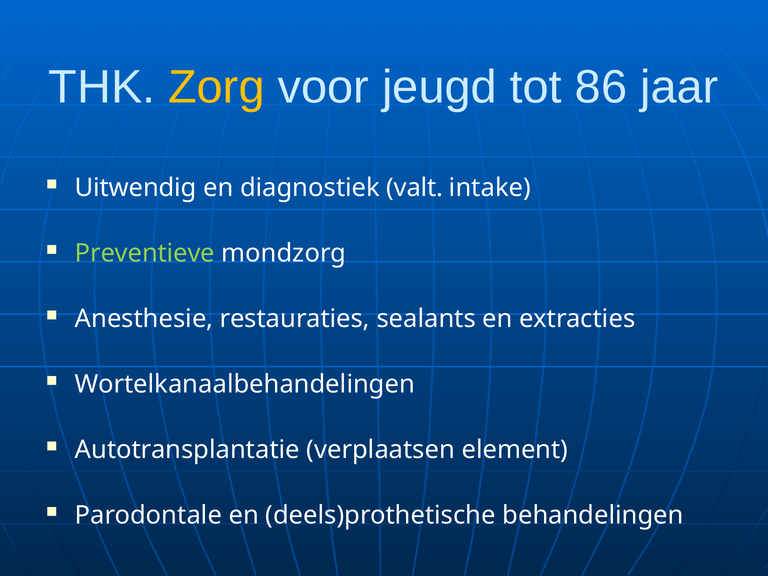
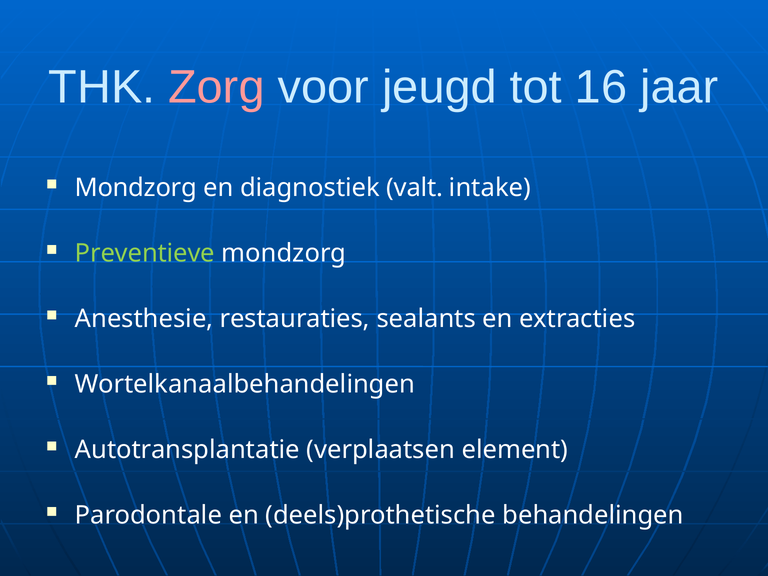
Zorg colour: yellow -> pink
86: 86 -> 16
Uitwendig at (136, 188): Uitwendig -> Mondzorg
